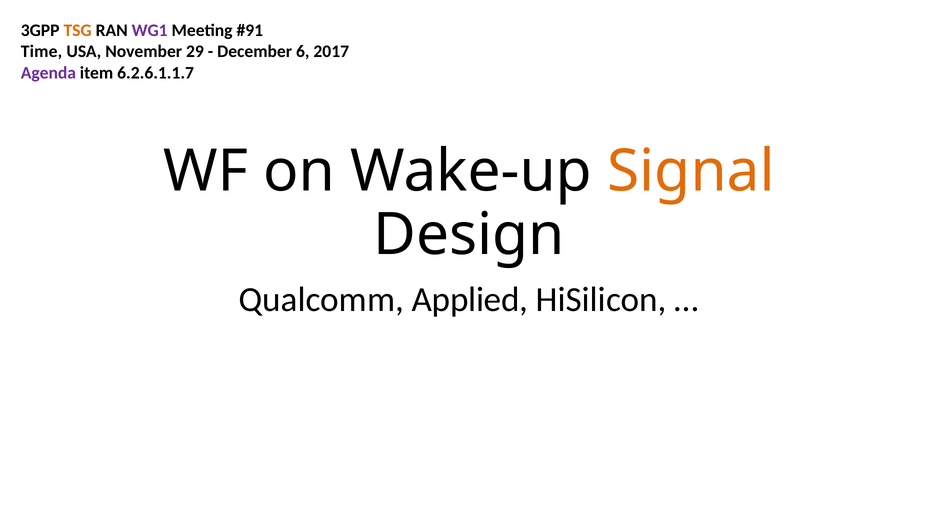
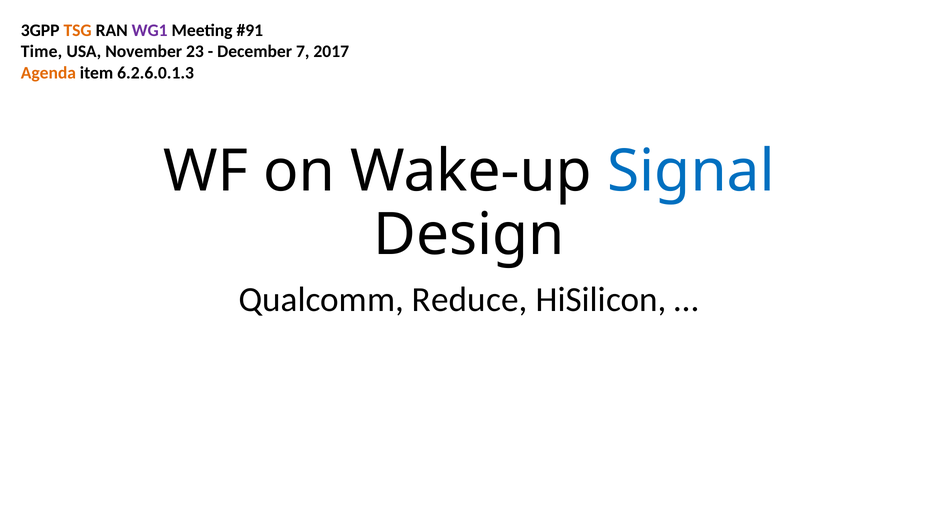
29: 29 -> 23
6: 6 -> 7
Agenda colour: purple -> orange
6.2.6.1.1.7: 6.2.6.1.1.7 -> 6.2.6.0.1.3
Signal colour: orange -> blue
Applied: Applied -> Reduce
